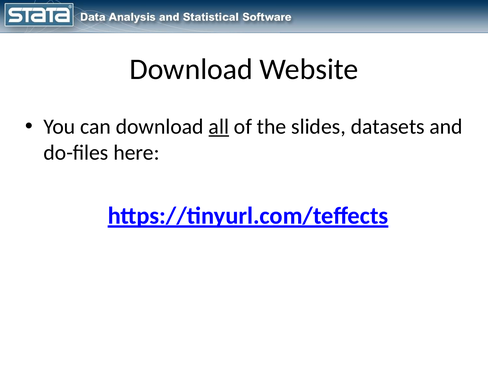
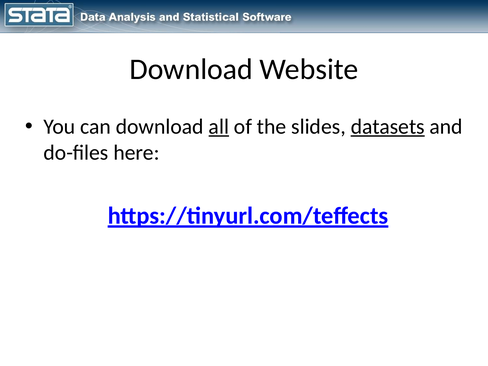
datasets underline: none -> present
